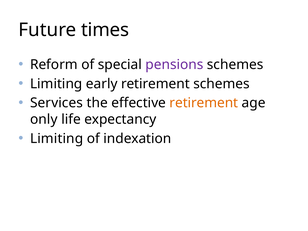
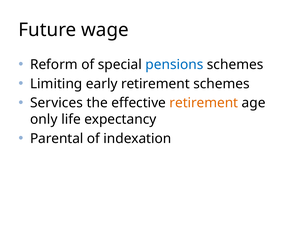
times: times -> wage
pensions colour: purple -> blue
Limiting at (57, 139): Limiting -> Parental
